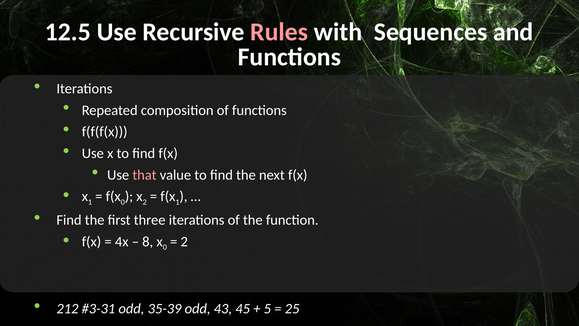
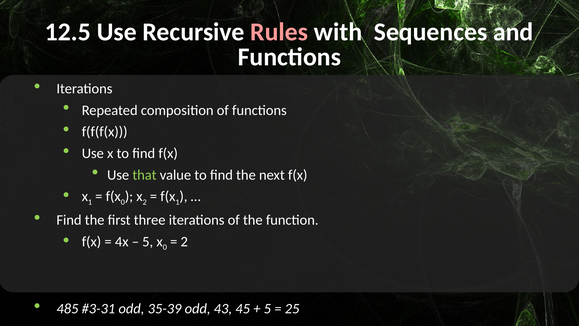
that colour: pink -> light green
8 at (148, 242): 8 -> 5
212: 212 -> 485
